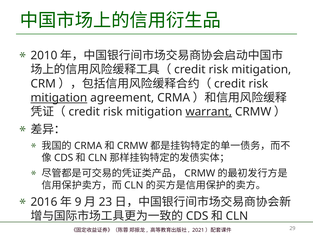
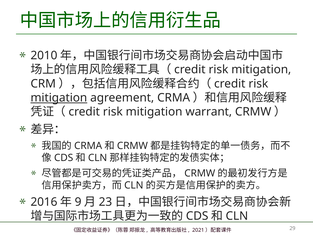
warrant underline: present -> none
